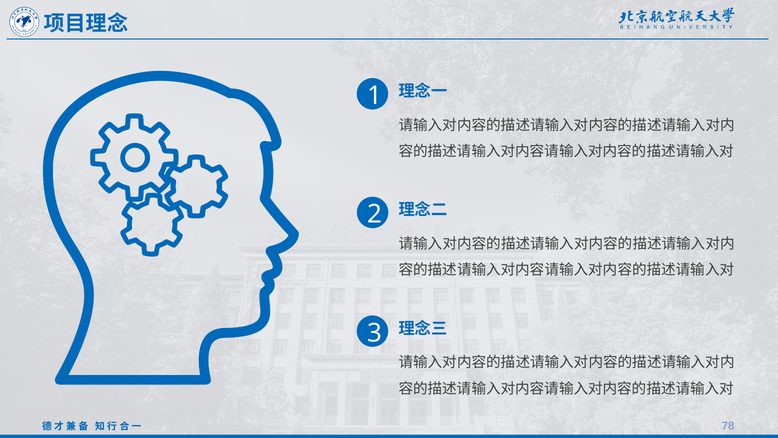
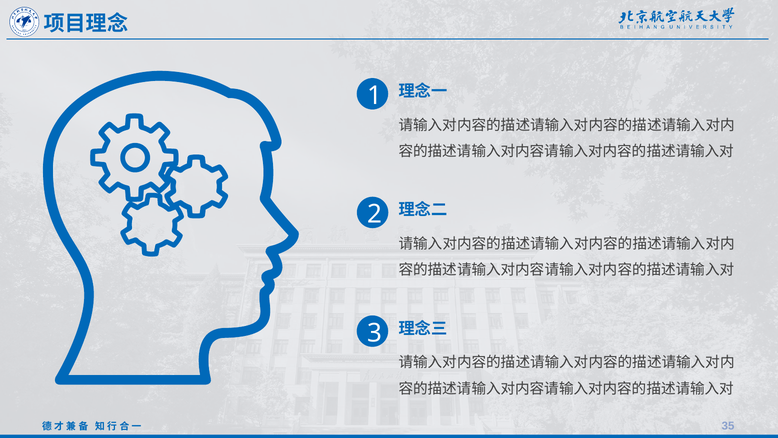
78: 78 -> 35
